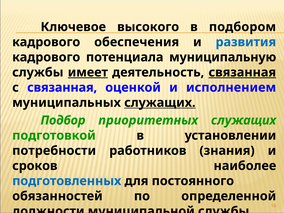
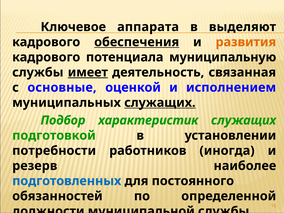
высокого: высокого -> аппарата
подбором: подбором -> выделяют
обеспечения underline: none -> present
развития colour: blue -> orange
связанная at (242, 72) underline: present -> none
с связанная: связанная -> основные
приоритетных: приоритетных -> характеристик
знания: знания -> иногда
сроков: сроков -> резерв
